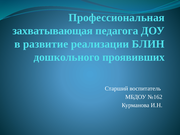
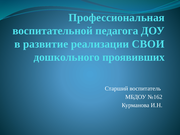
захватывающая: захватывающая -> воспитательной
БЛИН: БЛИН -> СВОИ
